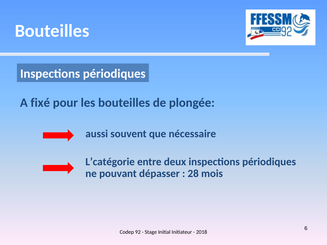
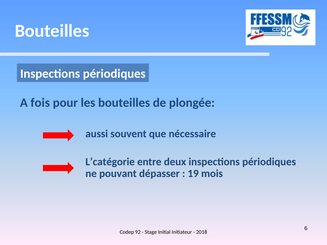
fixé: fixé -> fois
28: 28 -> 19
